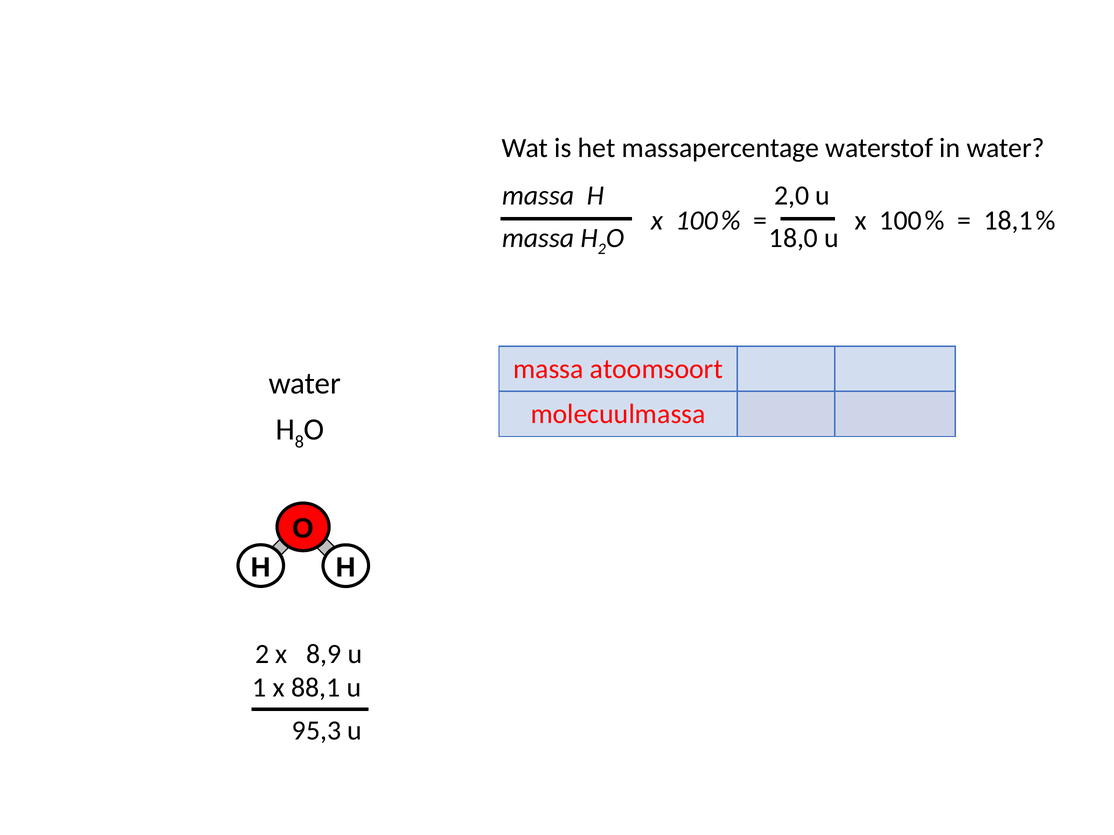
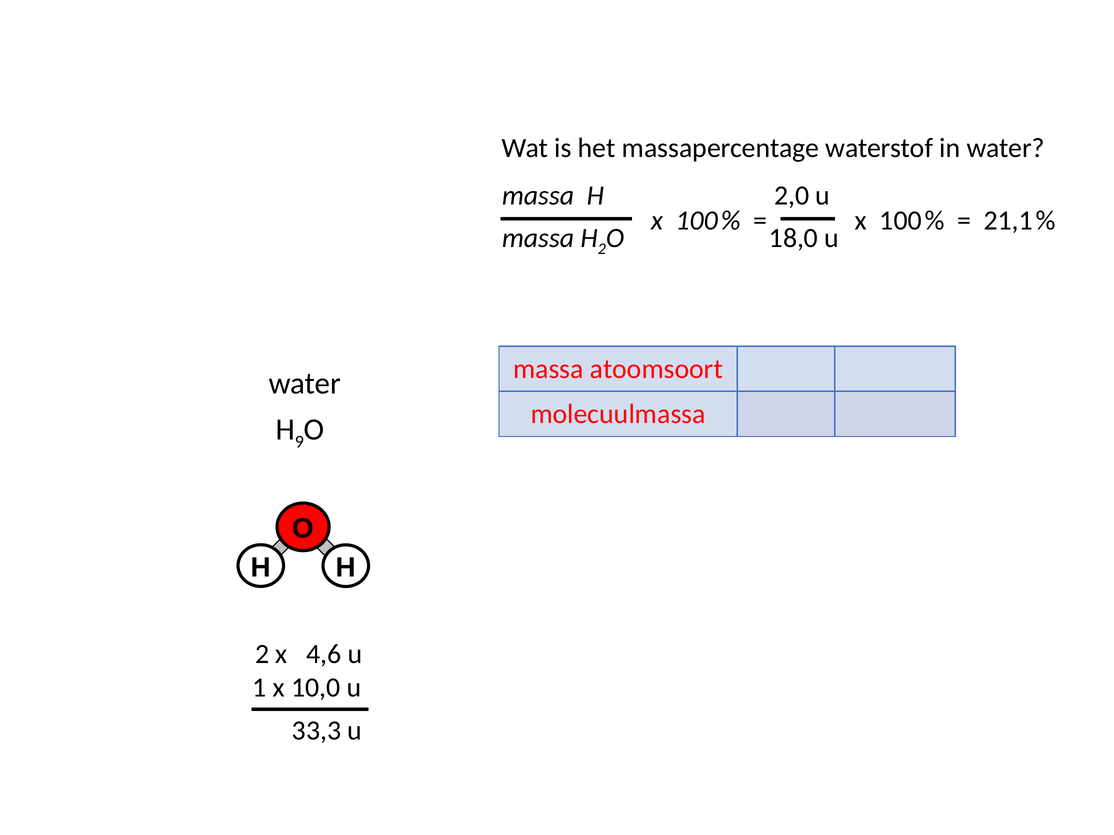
18,1: 18,1 -> 21,1
8: 8 -> 9
8,9: 8,9 -> 4,6
88,1: 88,1 -> 10,0
95,3: 95,3 -> 33,3
